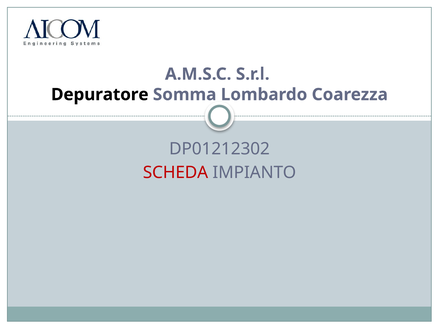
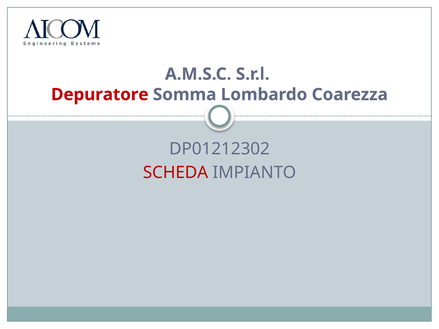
Depuratore colour: black -> red
